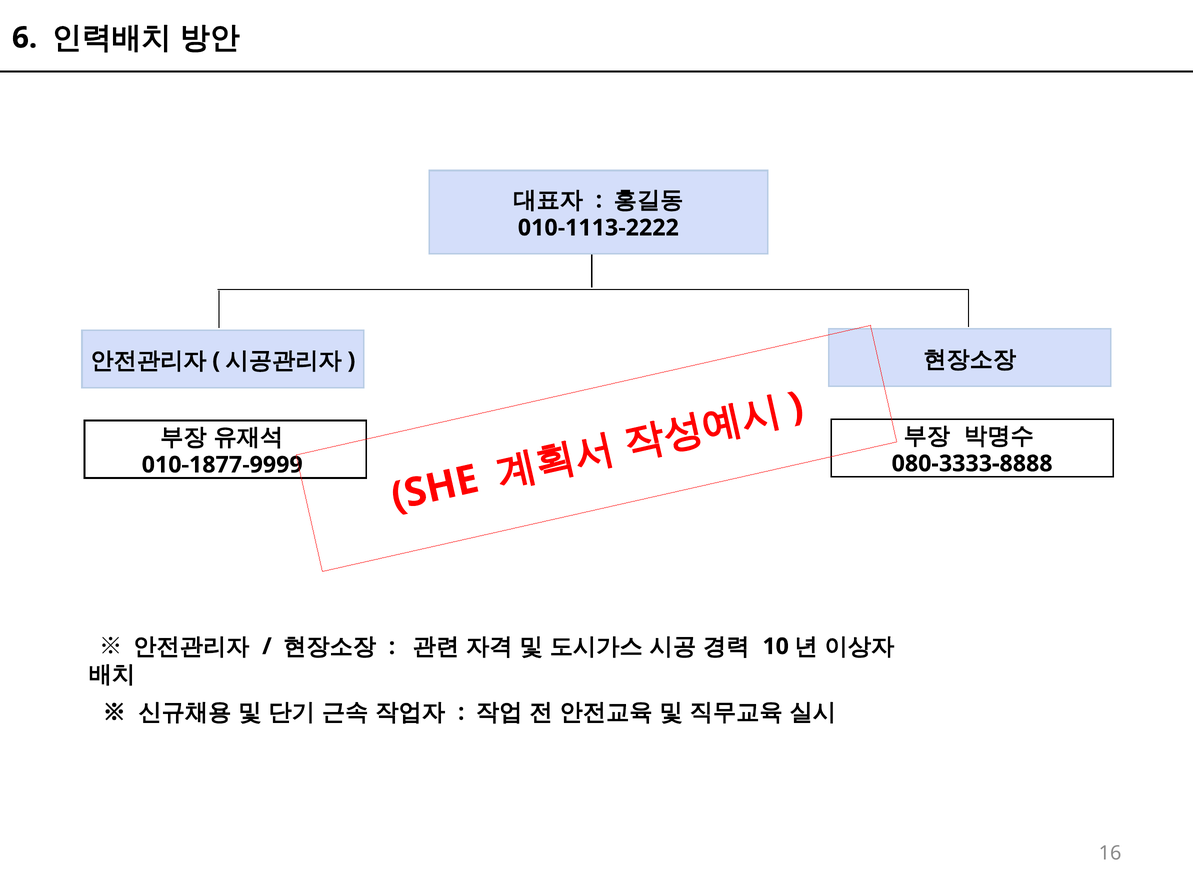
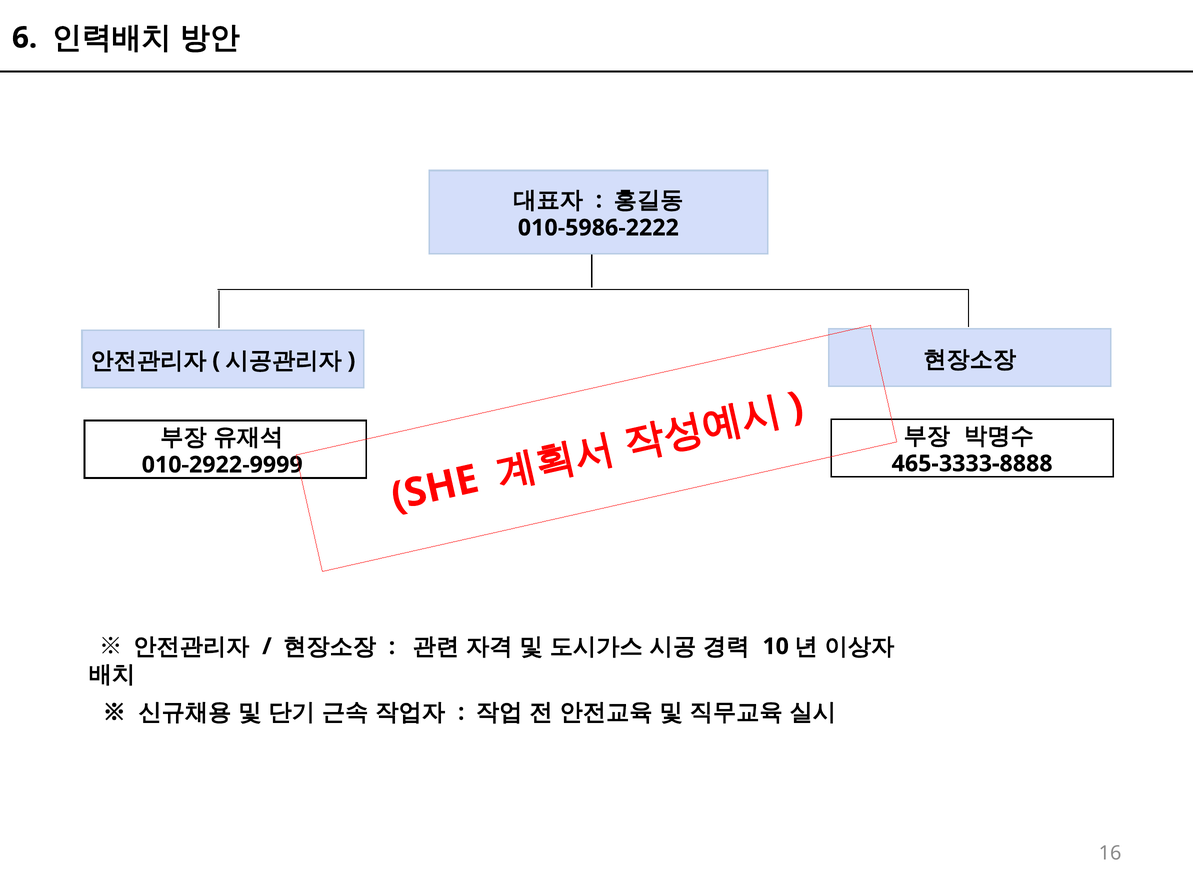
010-1113-2222: 010-1113-2222 -> 010-5986-2222
080-3333-8888: 080-3333-8888 -> 465-3333-8888
010-1877-9999: 010-1877-9999 -> 010-2922-9999
